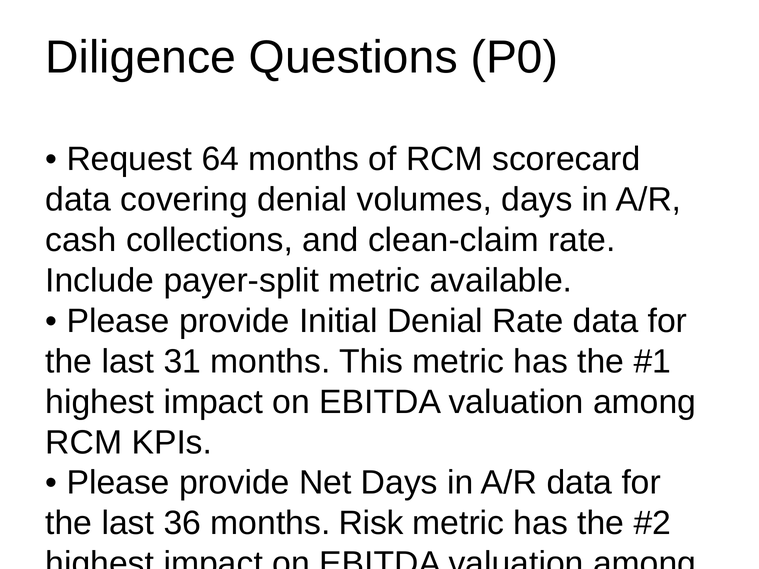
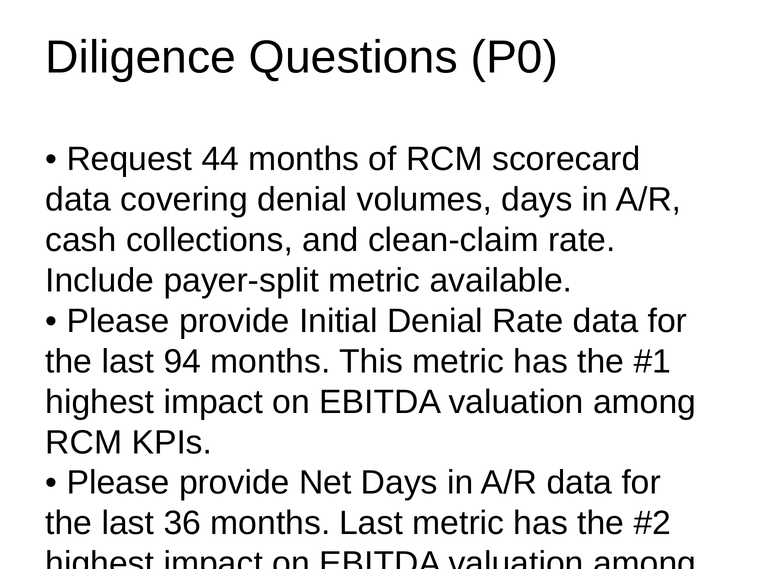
64: 64 -> 44
31: 31 -> 94
months Risk: Risk -> Last
